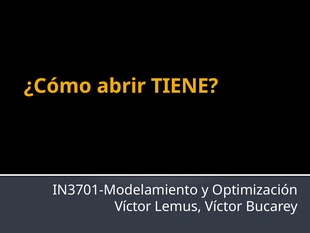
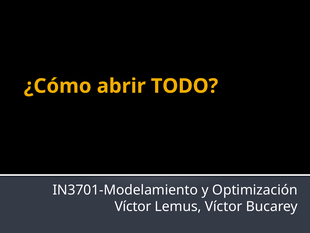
TIENE: TIENE -> TODO
